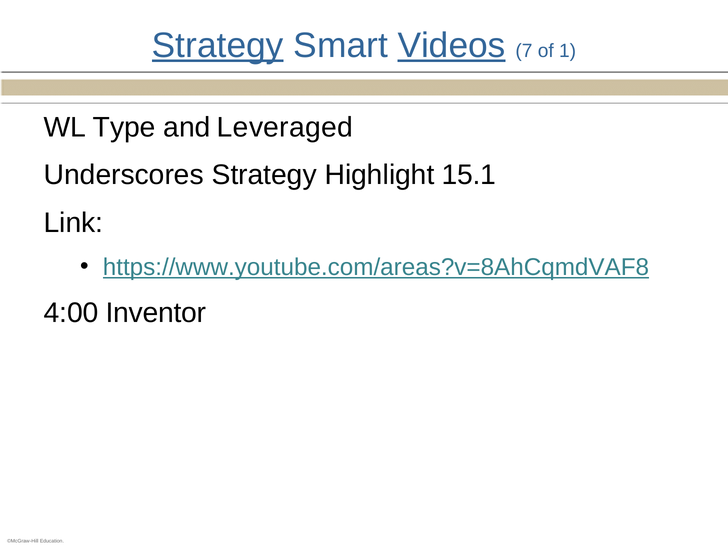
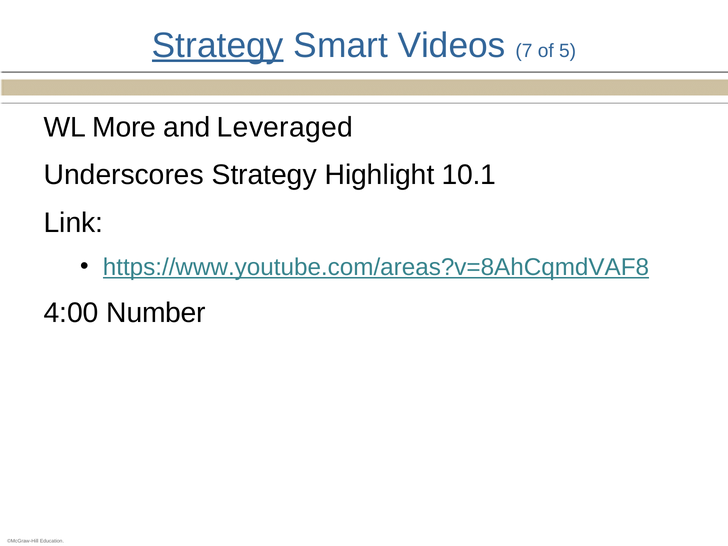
Videos underline: present -> none
1: 1 -> 5
Type: Type -> More
15.1: 15.1 -> 10.1
Inventor: Inventor -> Number
